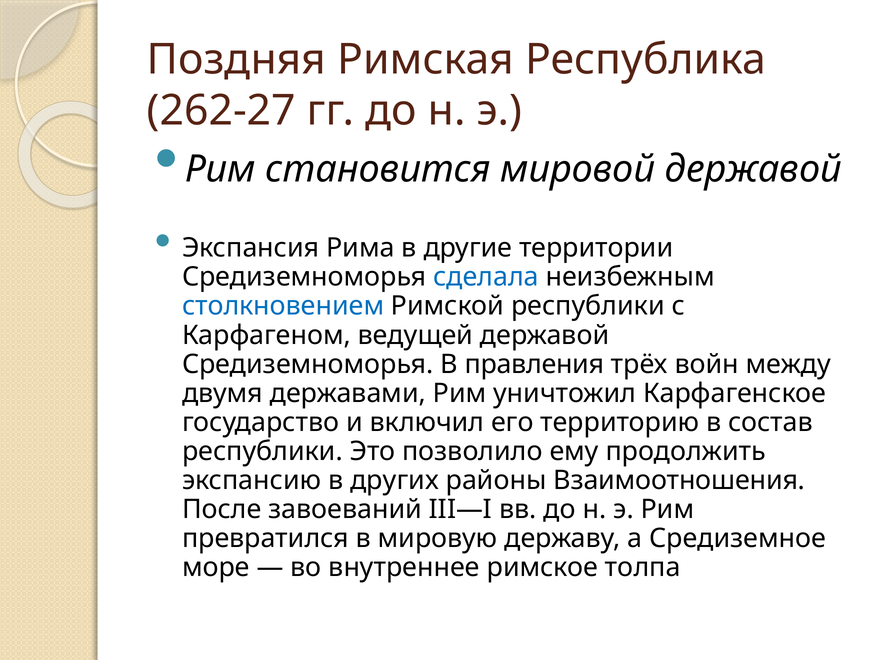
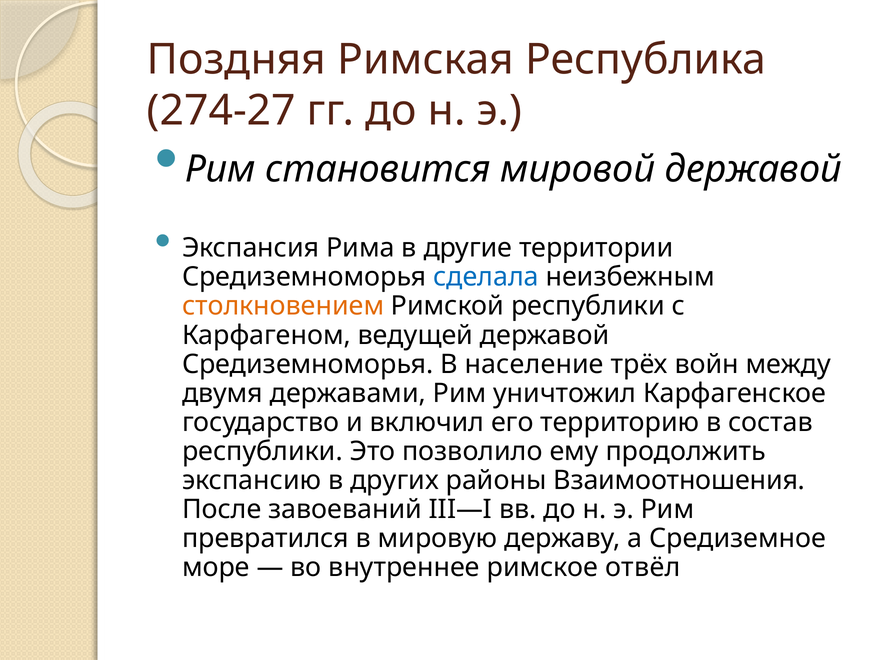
262-27: 262-27 -> 274-27
столкновением colour: blue -> orange
правления: правления -> население
толпа: толпа -> отвёл
